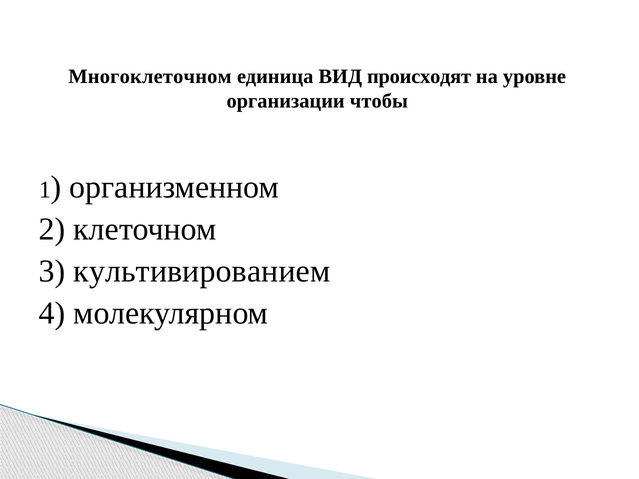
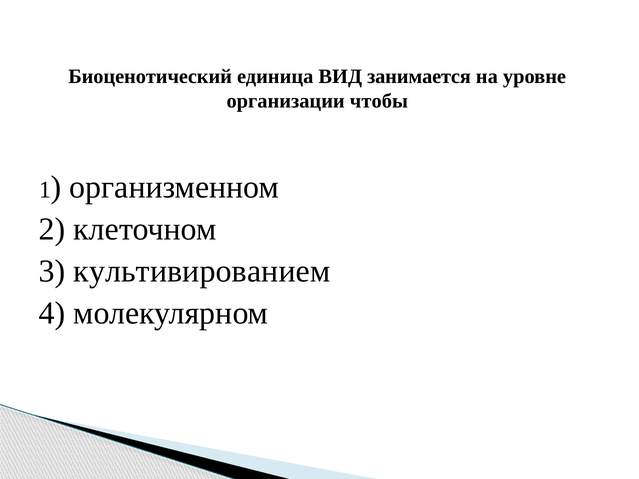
Многоклеточном: Многоклеточном -> Биоценотический
происходят: происходят -> занимается
